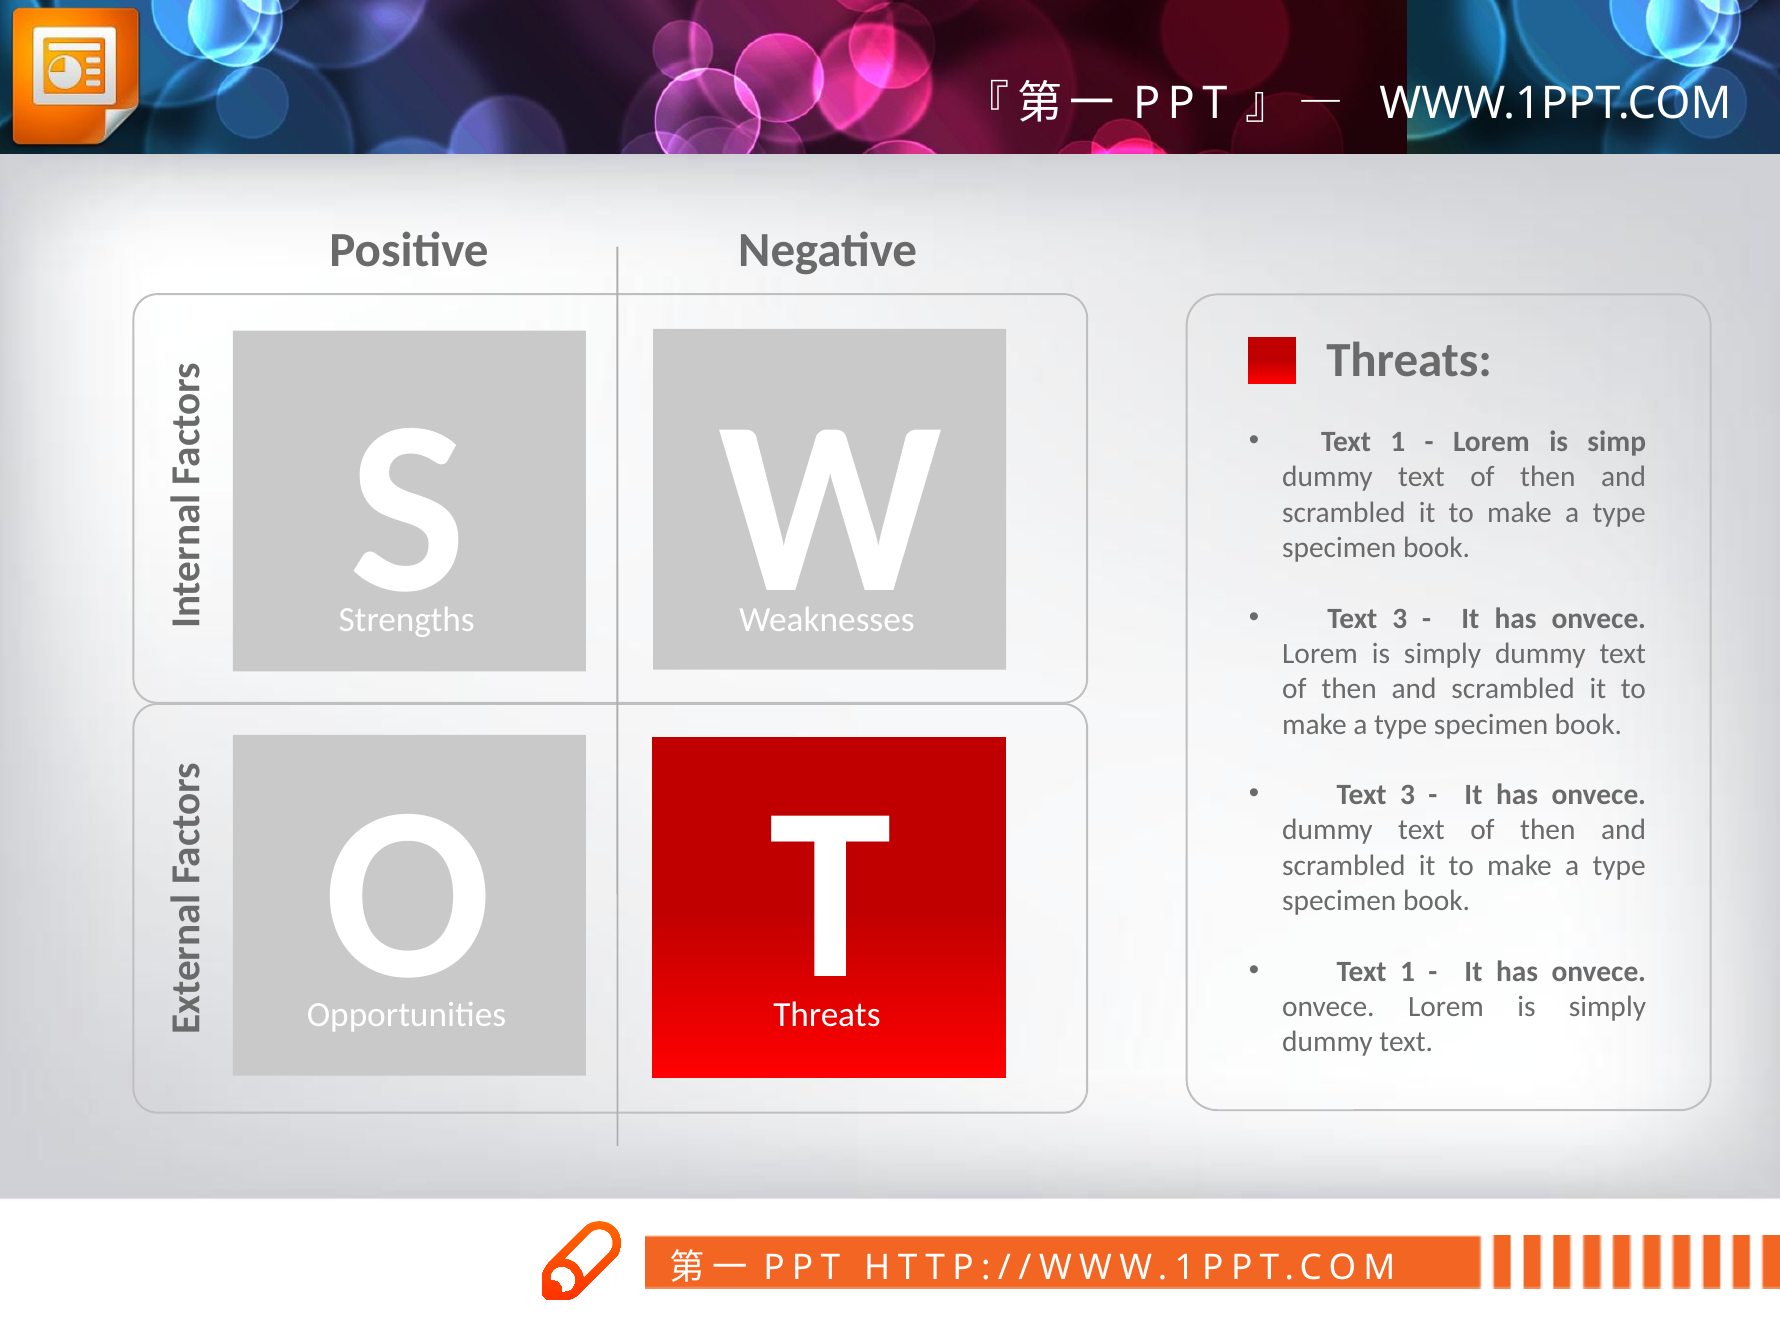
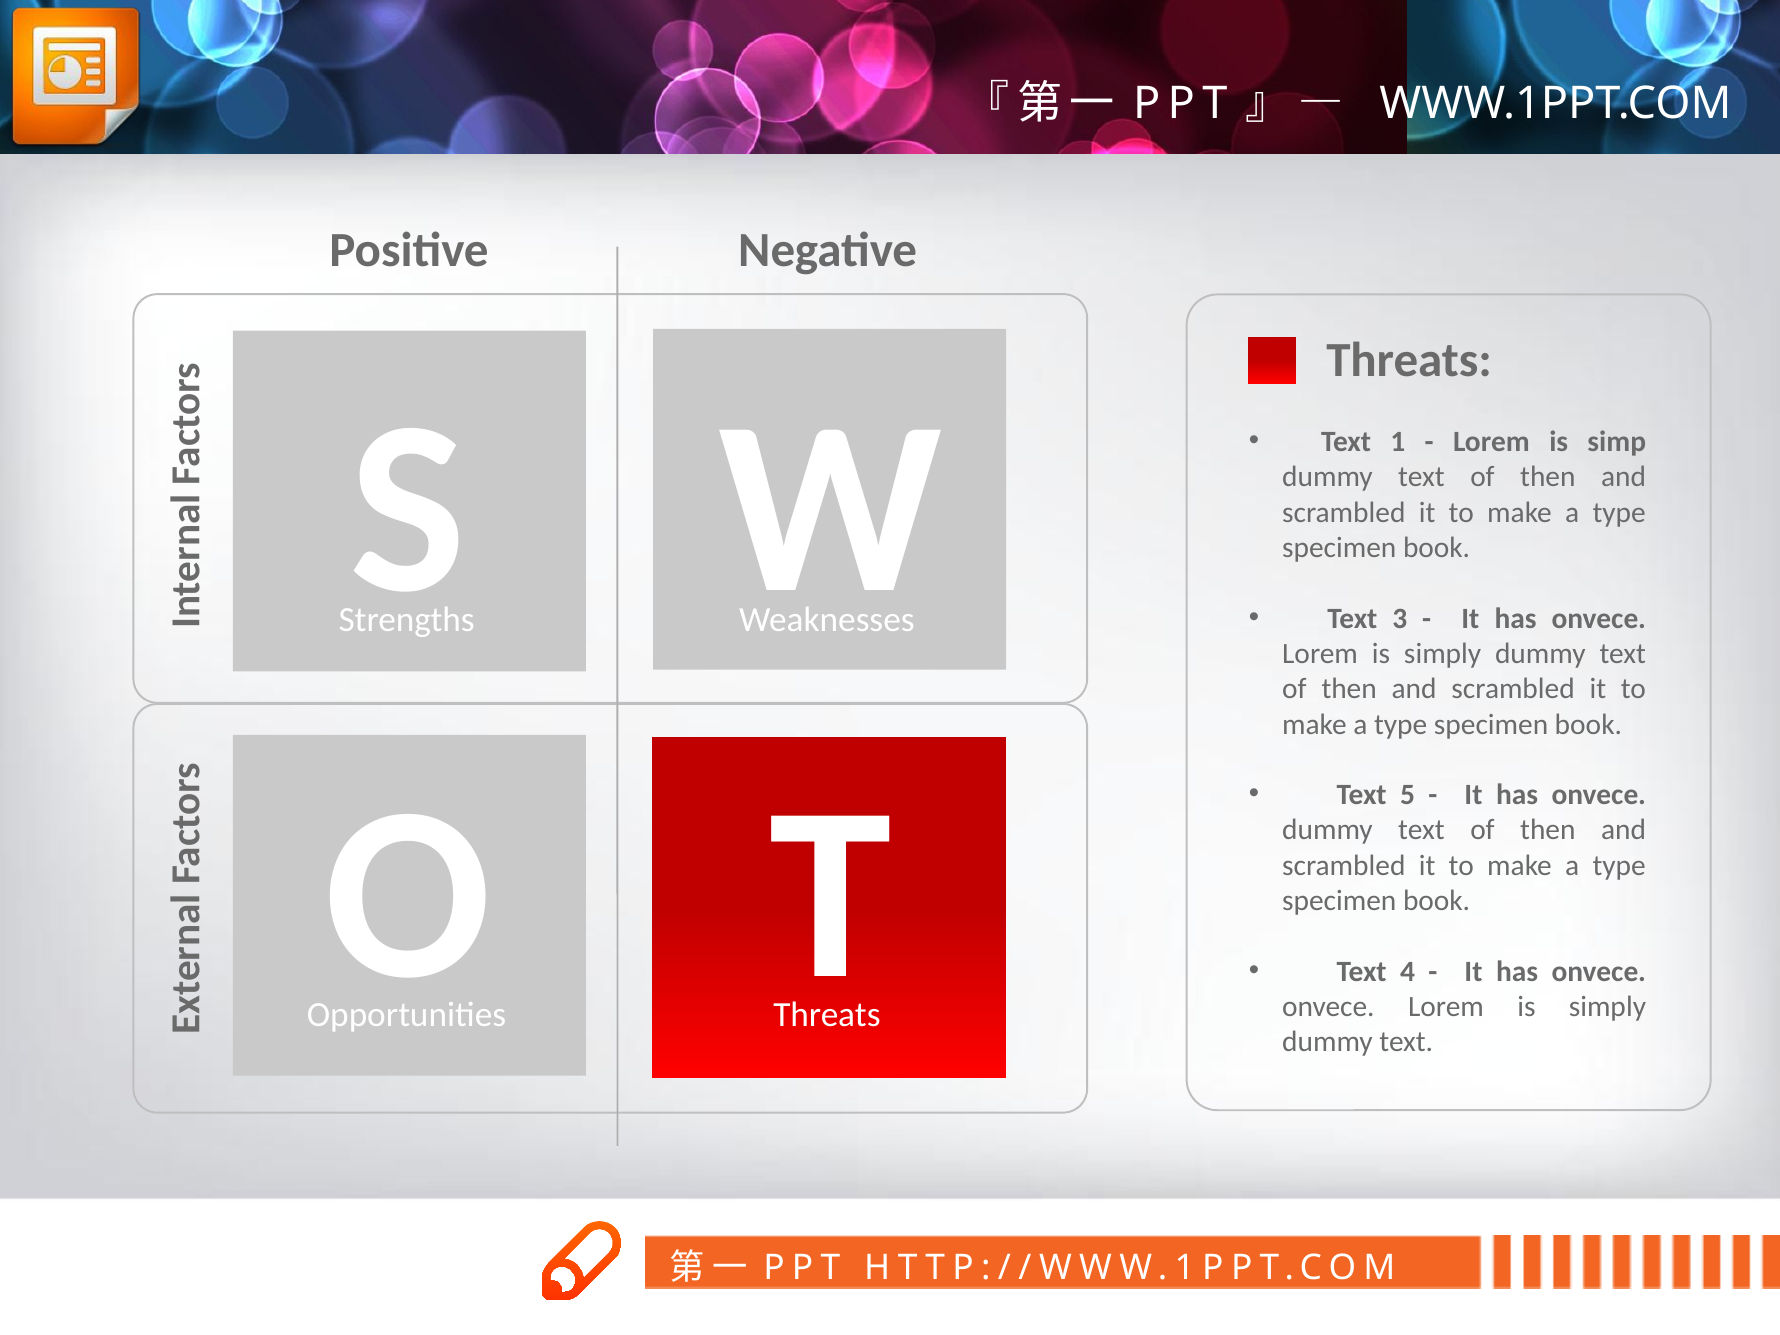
3 at (1408, 795): 3 -> 5
1 at (1408, 971): 1 -> 4
